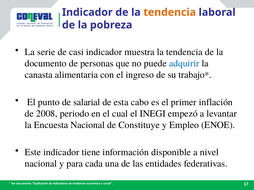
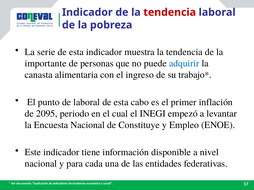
tendencia at (170, 12) colour: orange -> red
serie de casi: casi -> esta
documento at (46, 64): documento -> importante
de salarial: salarial -> laboral
2008: 2008 -> 2095
